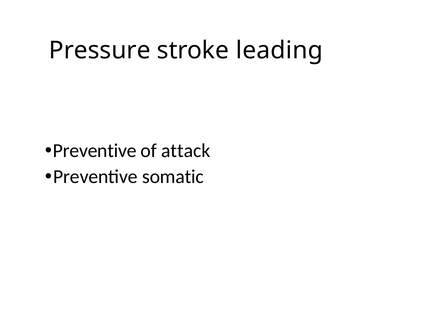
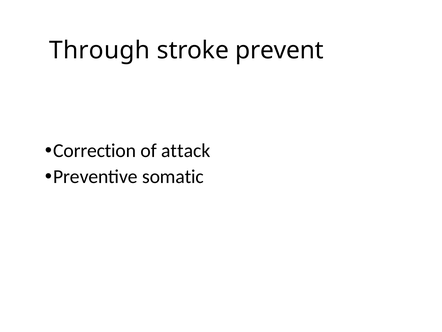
Pressure: Pressure -> Through
leading: leading -> prevent
Preventive at (95, 151): Preventive -> Correction
